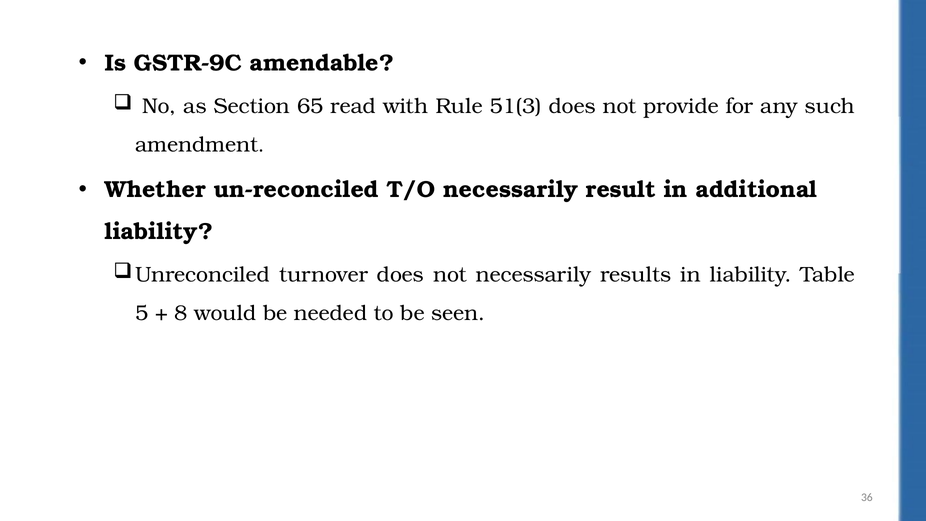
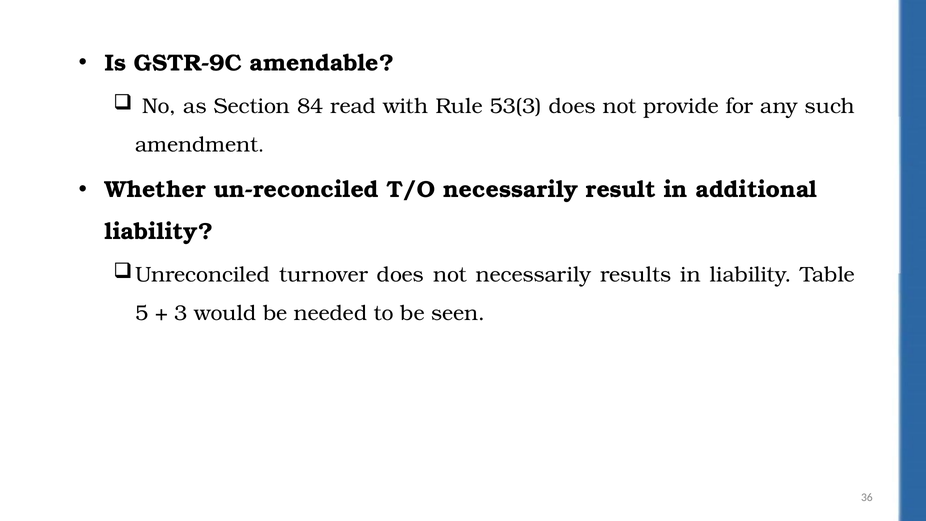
65: 65 -> 84
51(3: 51(3 -> 53(3
8: 8 -> 3
